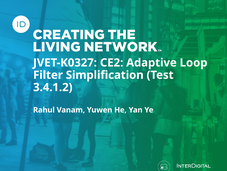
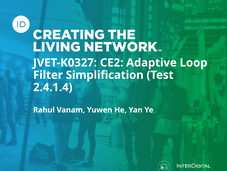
3.4.1.2: 3.4.1.2 -> 2.4.1.4
